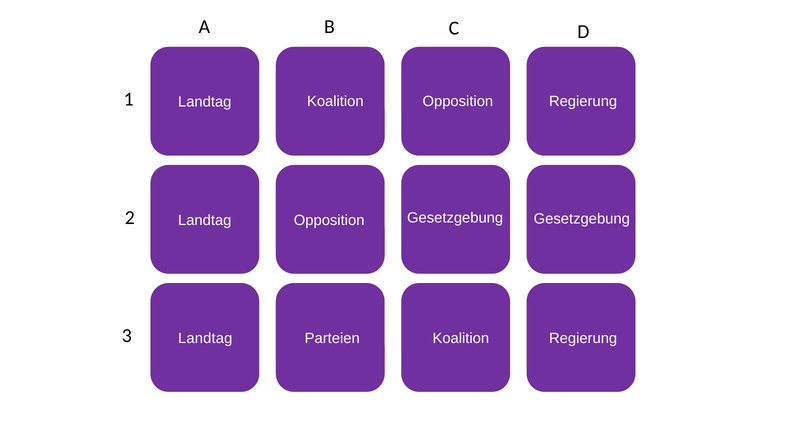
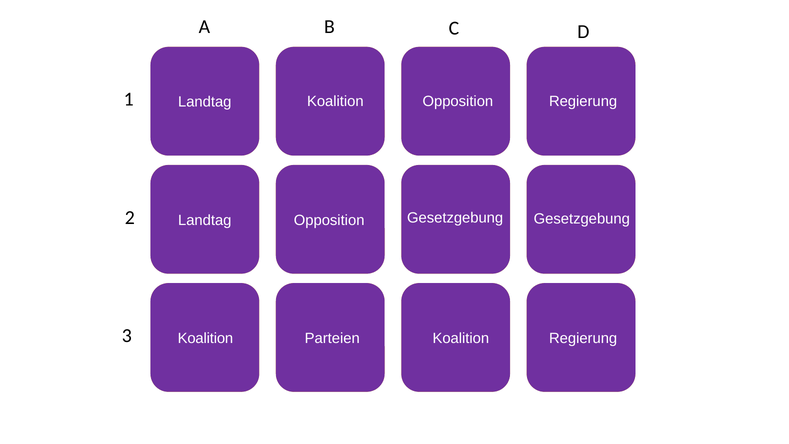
Landtag at (205, 338): Landtag -> Koalition
